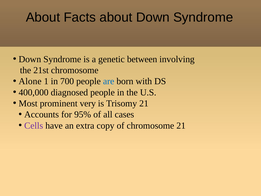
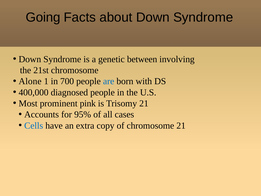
About at (43, 17): About -> Going
very: very -> pink
Cells colour: purple -> blue
